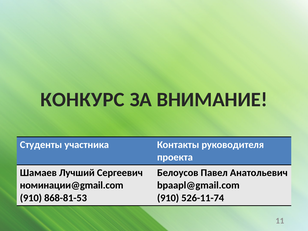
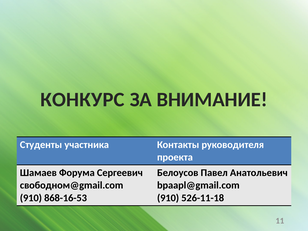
Лучший: Лучший -> Форума
номинации@gmail.com: номинации@gmail.com -> свободном@gmail.com
868-81-53: 868-81-53 -> 868-16-53
526-11-74: 526-11-74 -> 526-11-18
